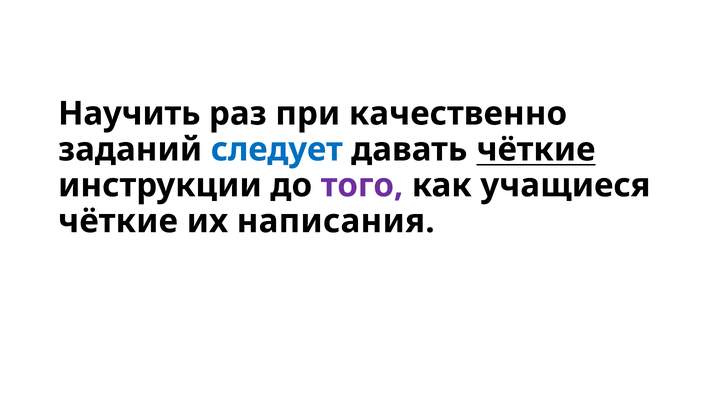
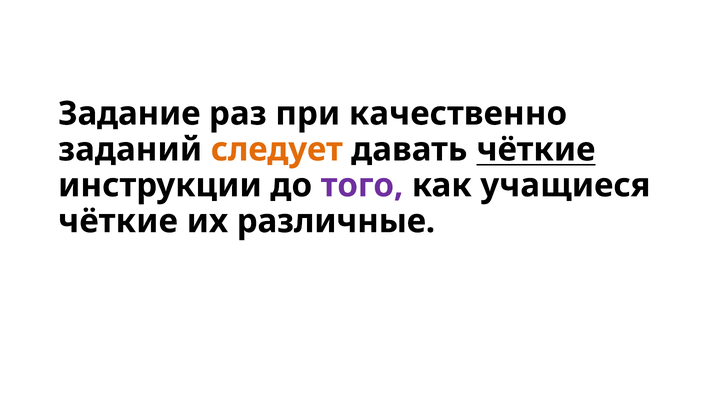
Научить: Научить -> Задание
следует colour: blue -> orange
написания: написания -> различные
